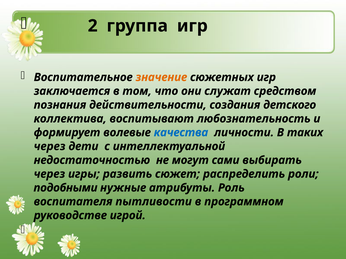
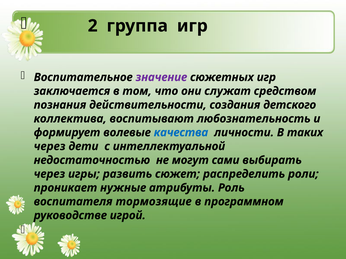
значение colour: orange -> purple
подобными: подобными -> проникает
пытливости: пытливости -> тормозящие
